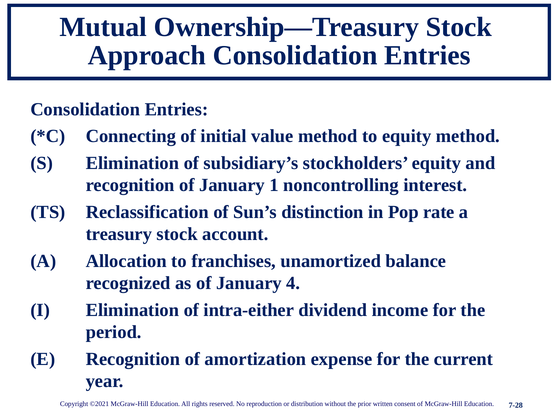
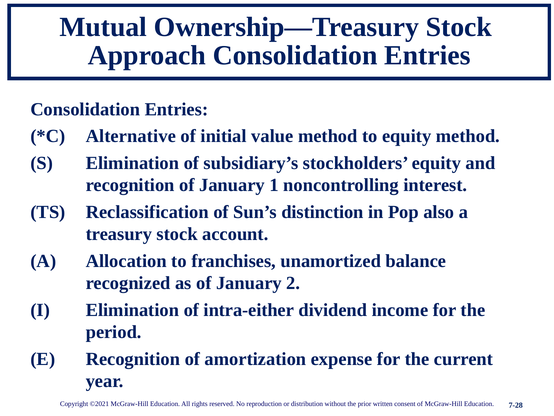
Connecting: Connecting -> Alternative
rate: rate -> also
4: 4 -> 2
